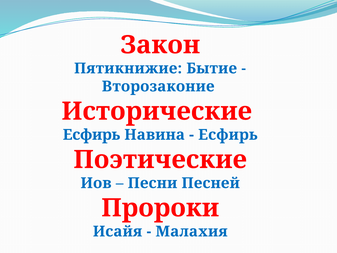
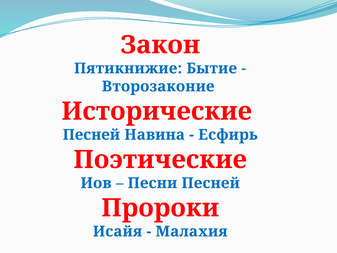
Есфирь at (91, 135): Есфирь -> Песней
